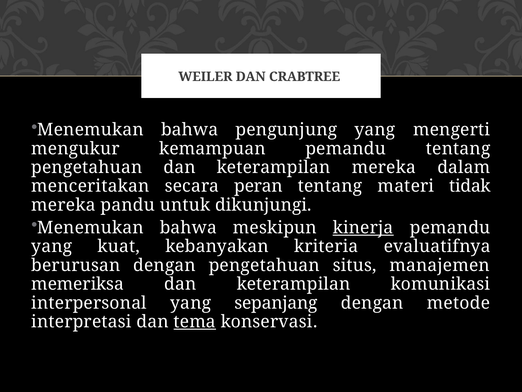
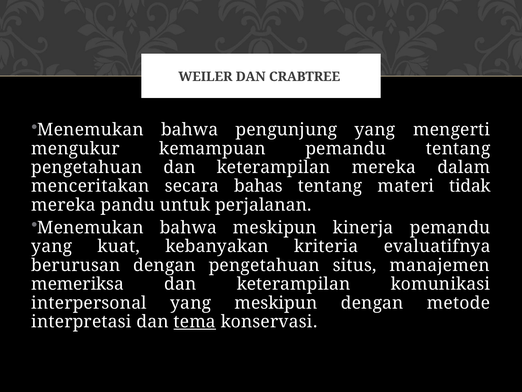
peran: peran -> bahas
dikunjungi: dikunjungi -> perjalanan
kinerja underline: present -> none
yang sepanjang: sepanjang -> meskipun
